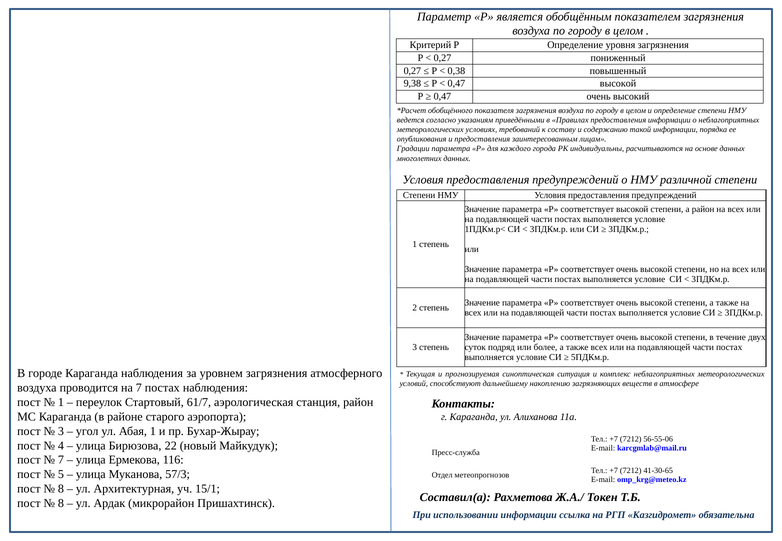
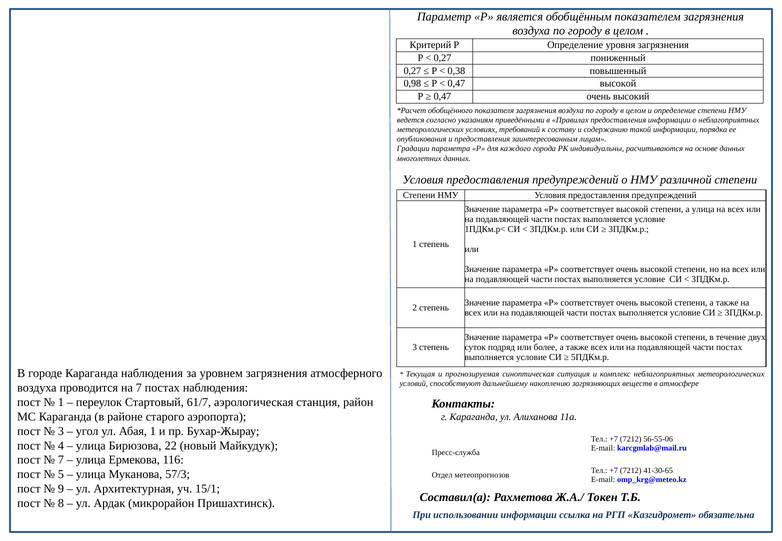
9,38: 9,38 -> 0,98
а район: район -> улица
8 at (61, 489): 8 -> 9
